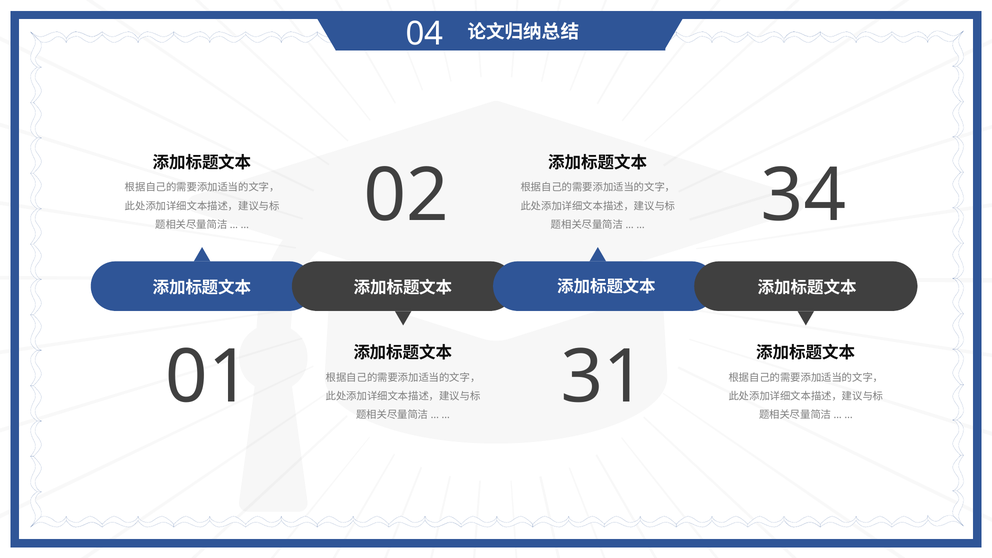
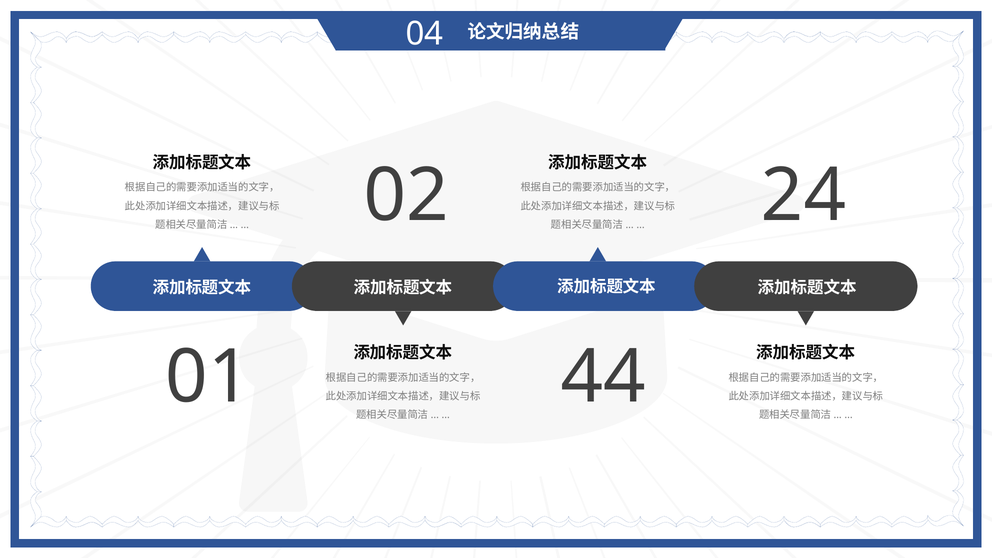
34: 34 -> 24
31: 31 -> 44
